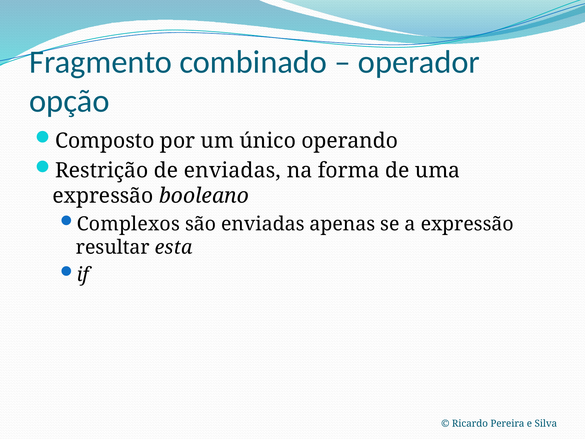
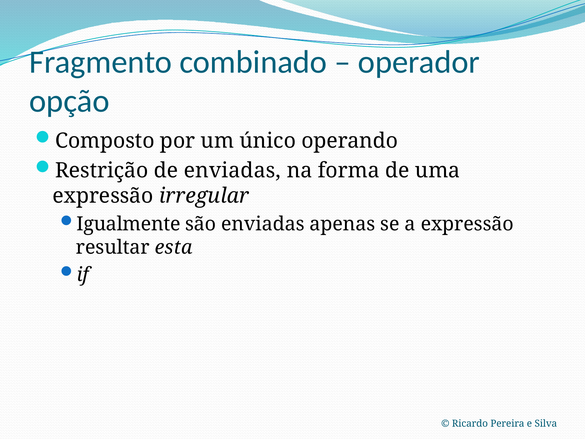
booleano: booleano -> irregular
Complexos: Complexos -> Igualmente
